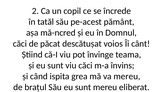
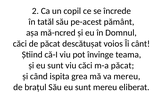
m-a învins: învins -> păcat
